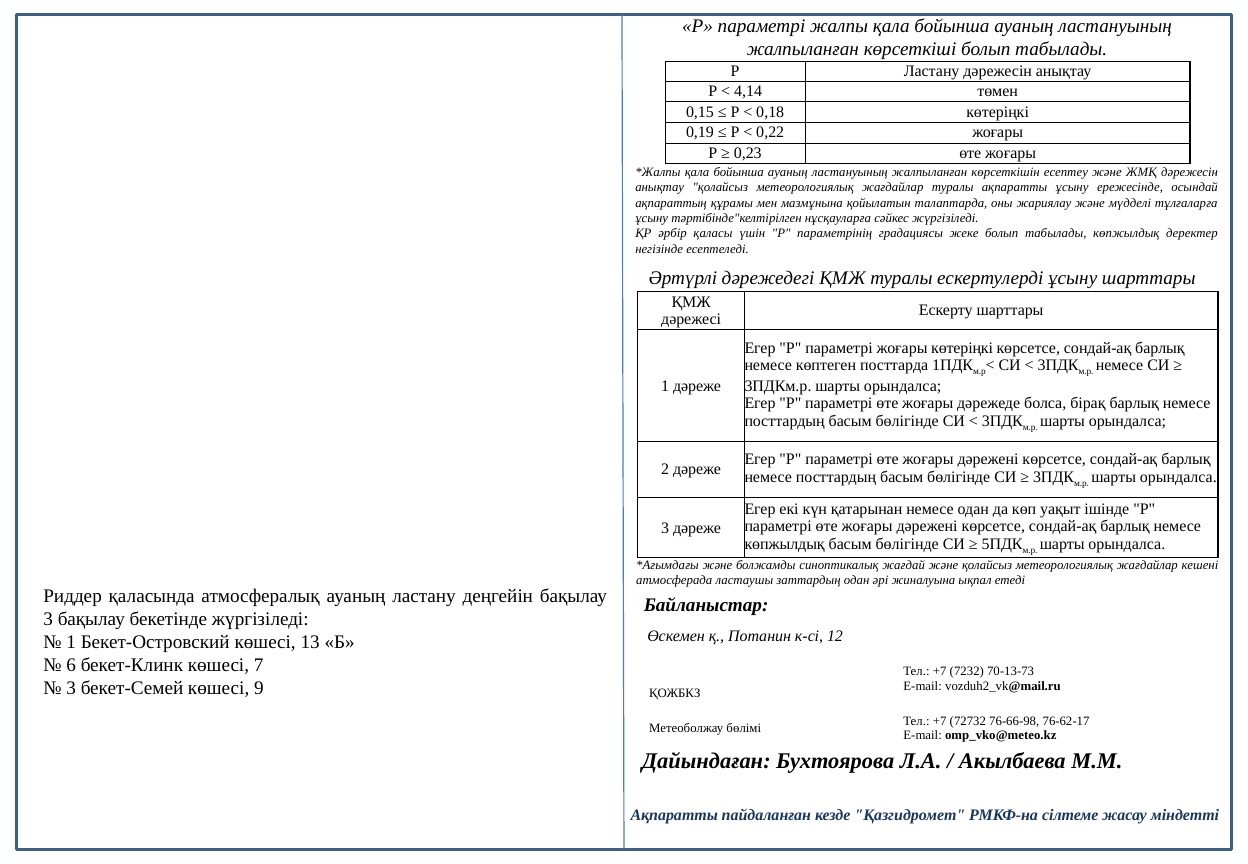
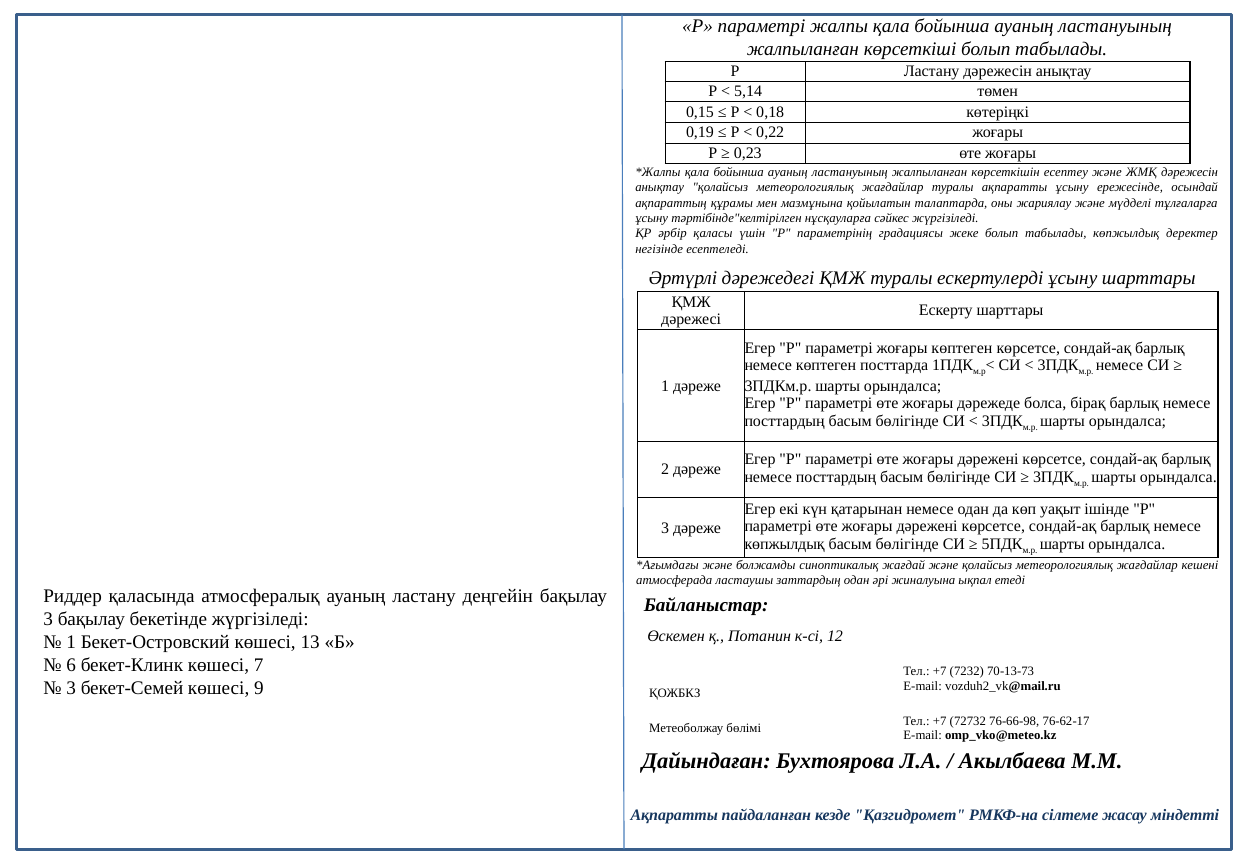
4,14: 4,14 -> 5,14
жоғары көтеріңкі: көтеріңкі -> көптеген
